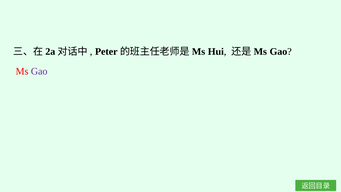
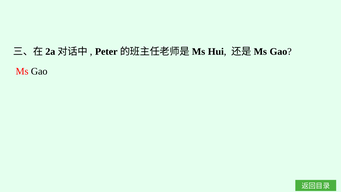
Gao at (39, 71) colour: purple -> black
